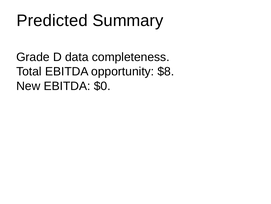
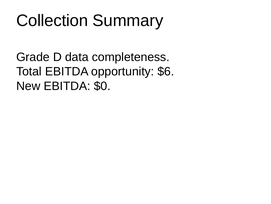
Predicted: Predicted -> Collection
$8: $8 -> $6
